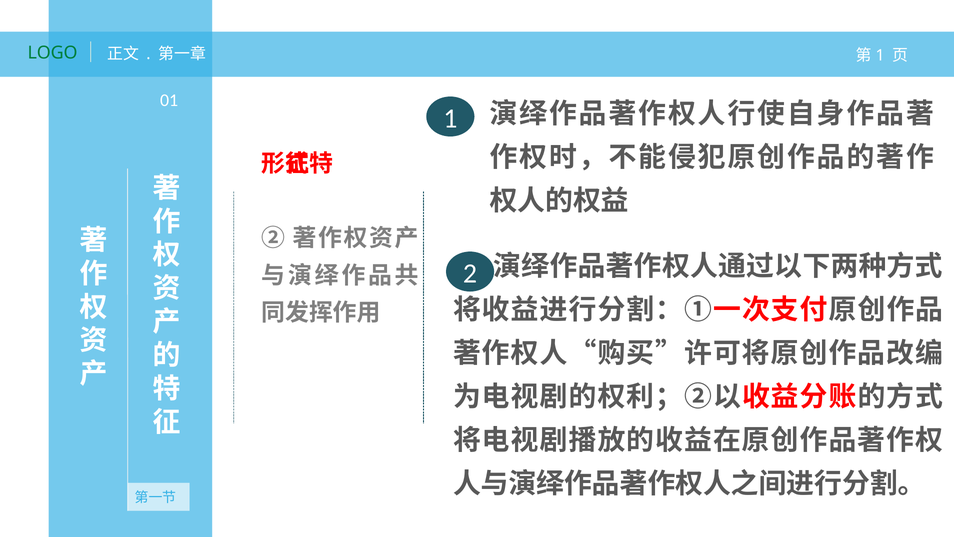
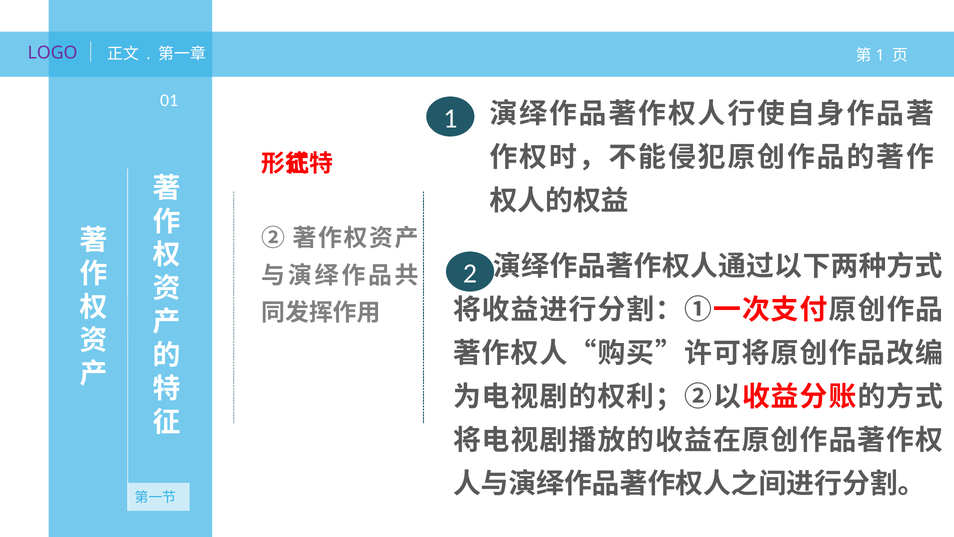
LOGO colour: green -> purple
